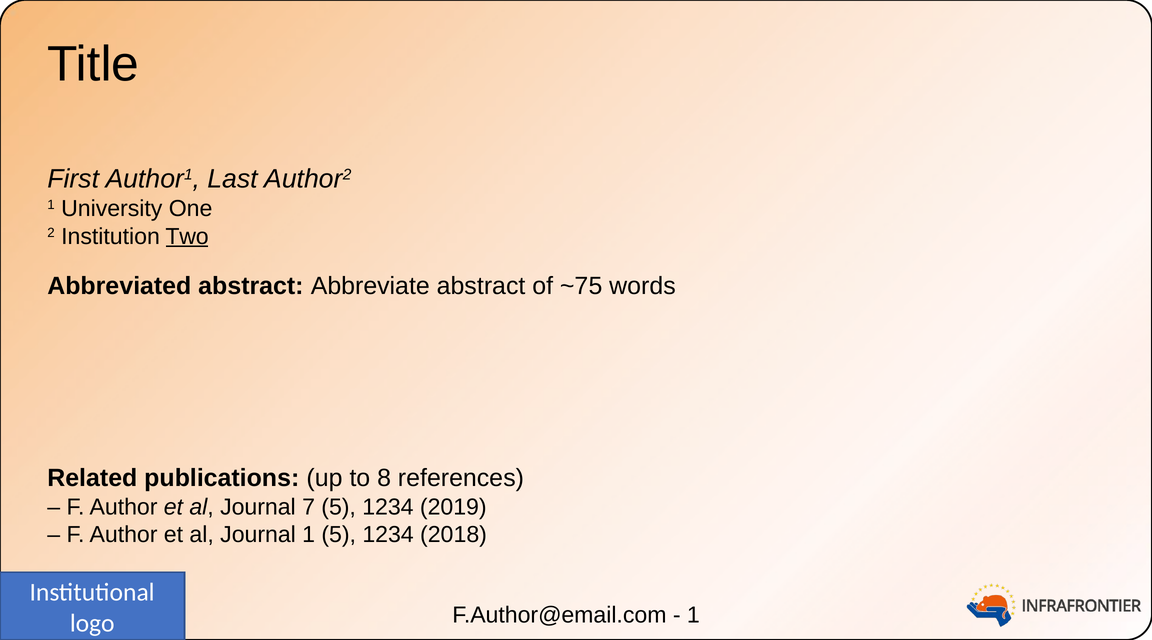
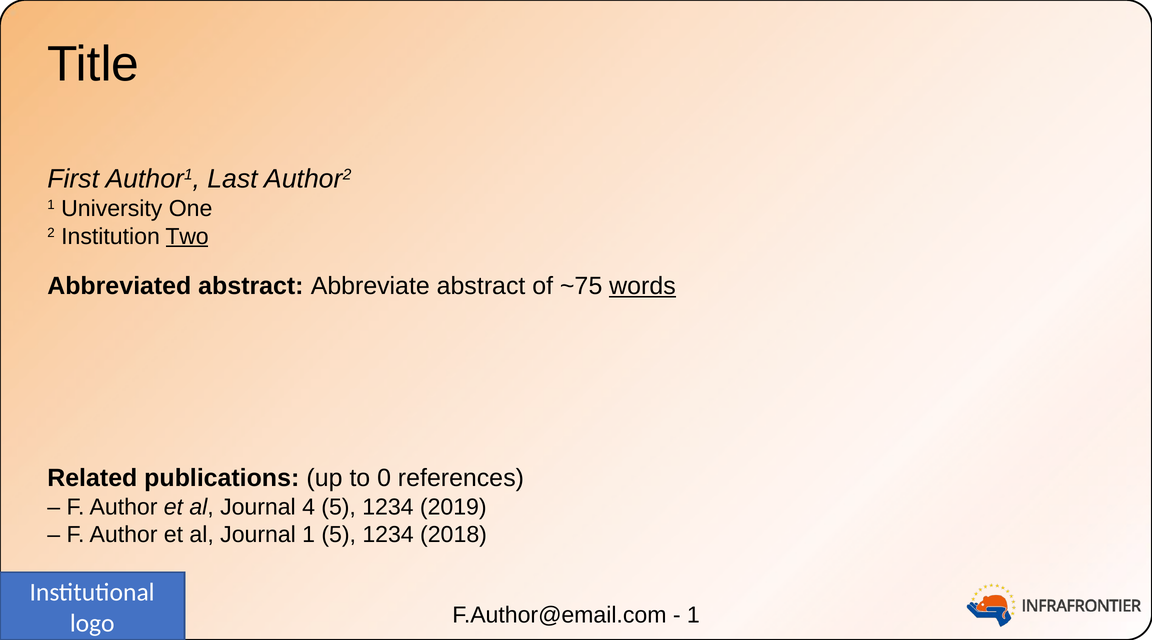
words underline: none -> present
8: 8 -> 0
7: 7 -> 4
